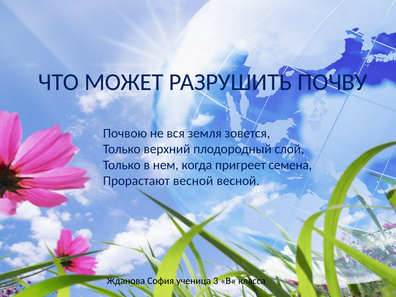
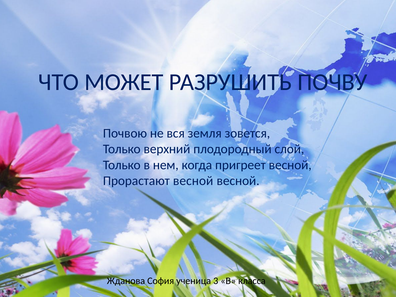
пригреет семена: семена -> весной
